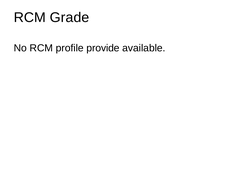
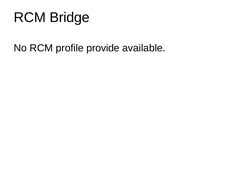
Grade: Grade -> Bridge
